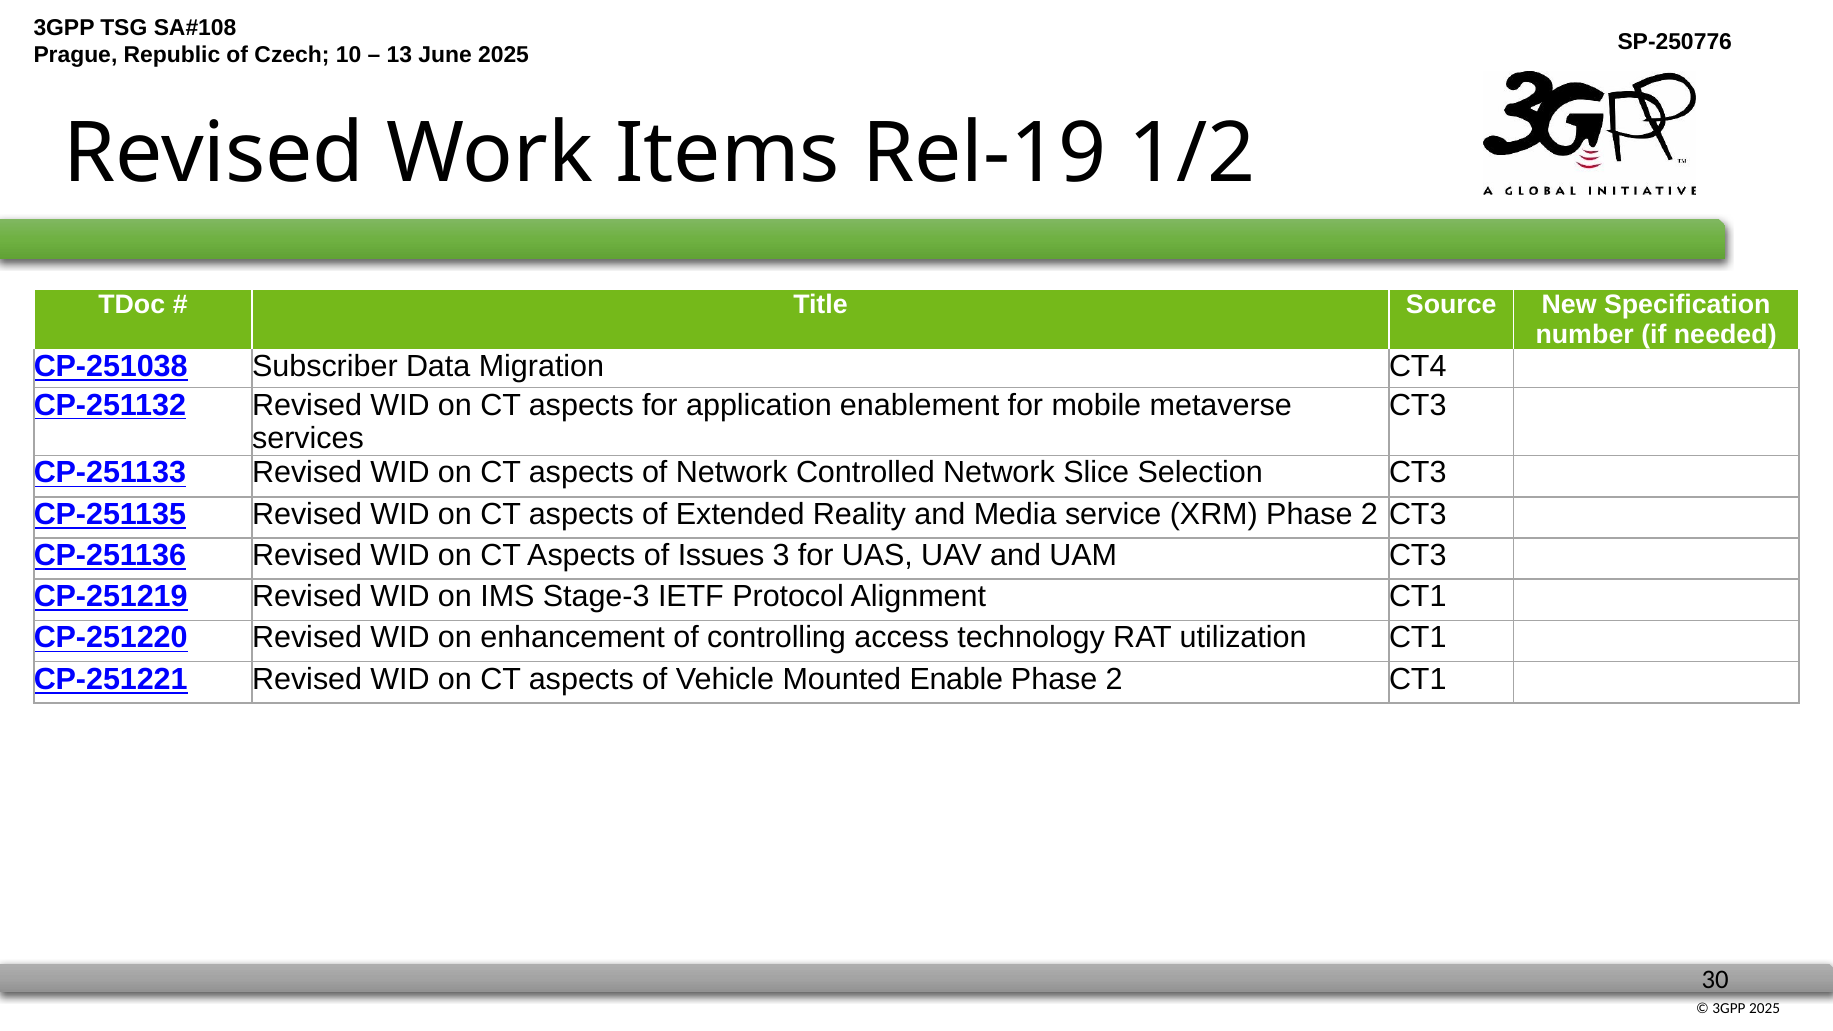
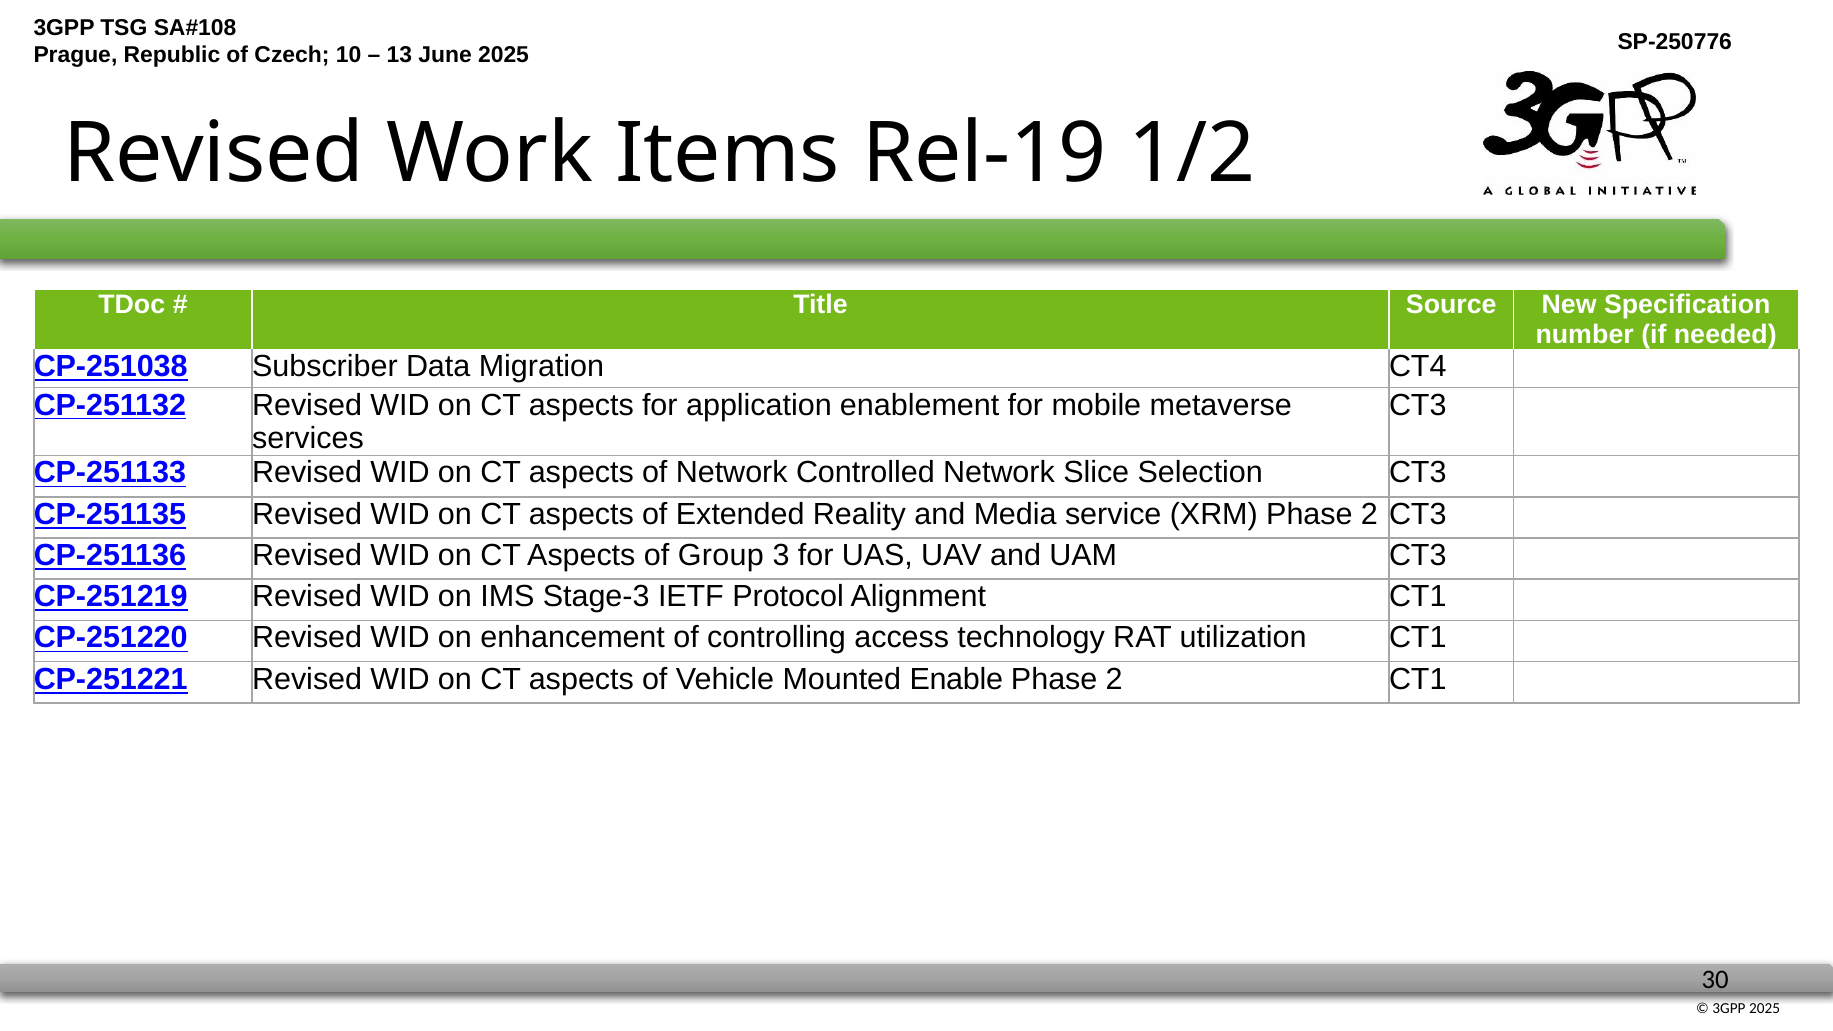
Issues: Issues -> Group
